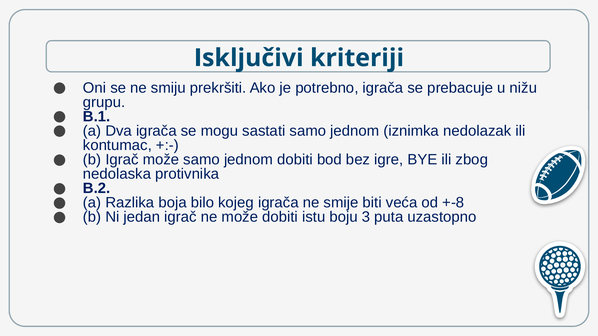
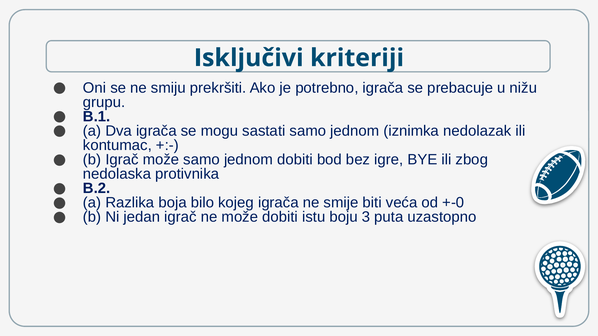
+-8: +-8 -> +-0
